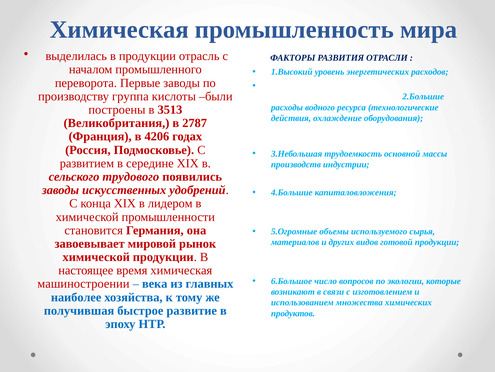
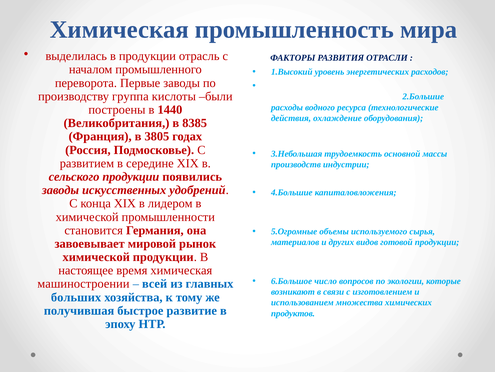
3513: 3513 -> 1440
2787: 2787 -> 8385
4206: 4206 -> 3805
сельского трудового: трудового -> продукции
века: века -> всей
наиболее: наиболее -> больших
